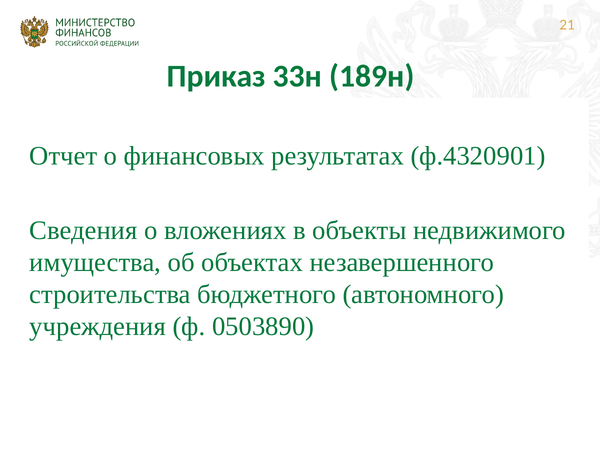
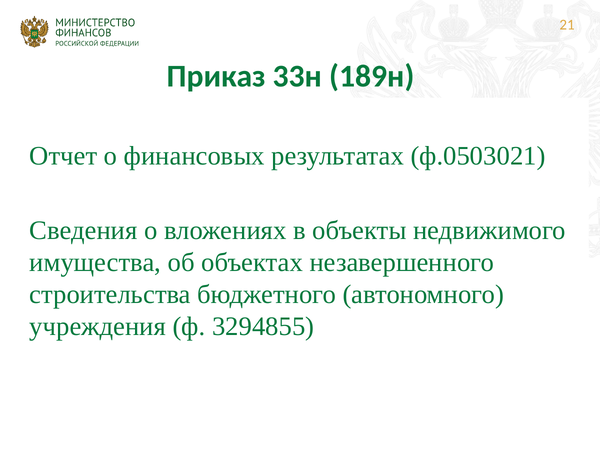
ф.4320901: ф.4320901 -> ф.0503021
0503890: 0503890 -> 3294855
